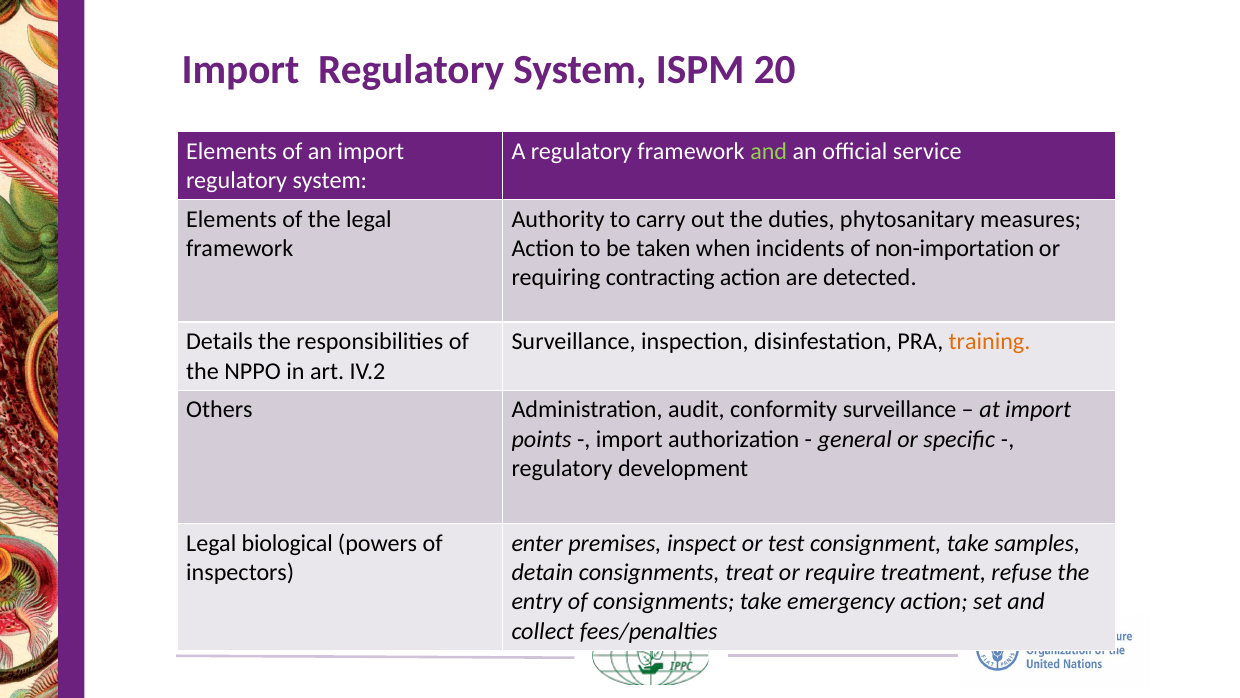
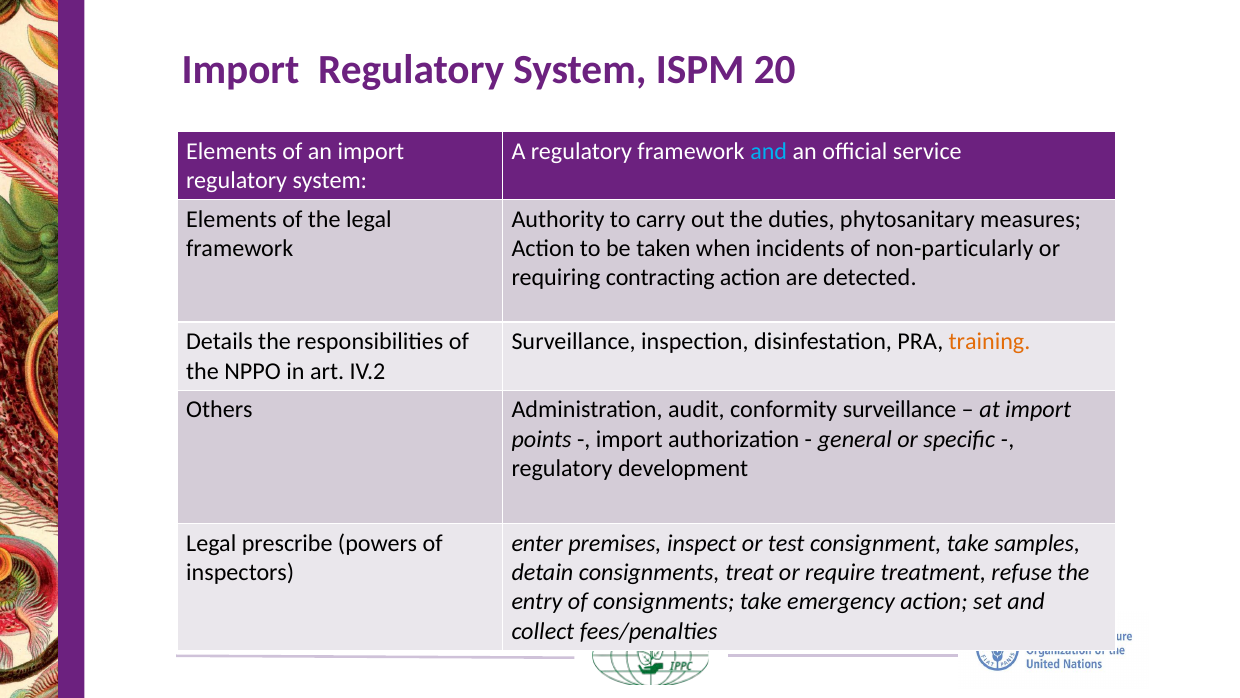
and at (769, 151) colour: light green -> light blue
non-importation: non-importation -> non-particularly
biological: biological -> prescribe
